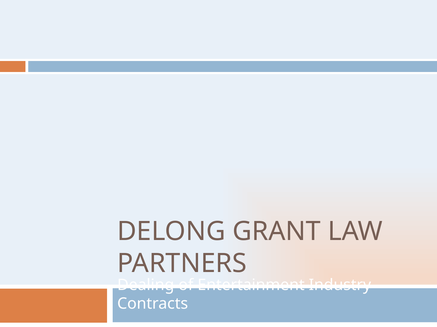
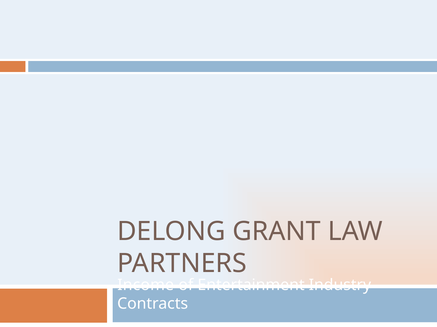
Dealing: Dealing -> Income
